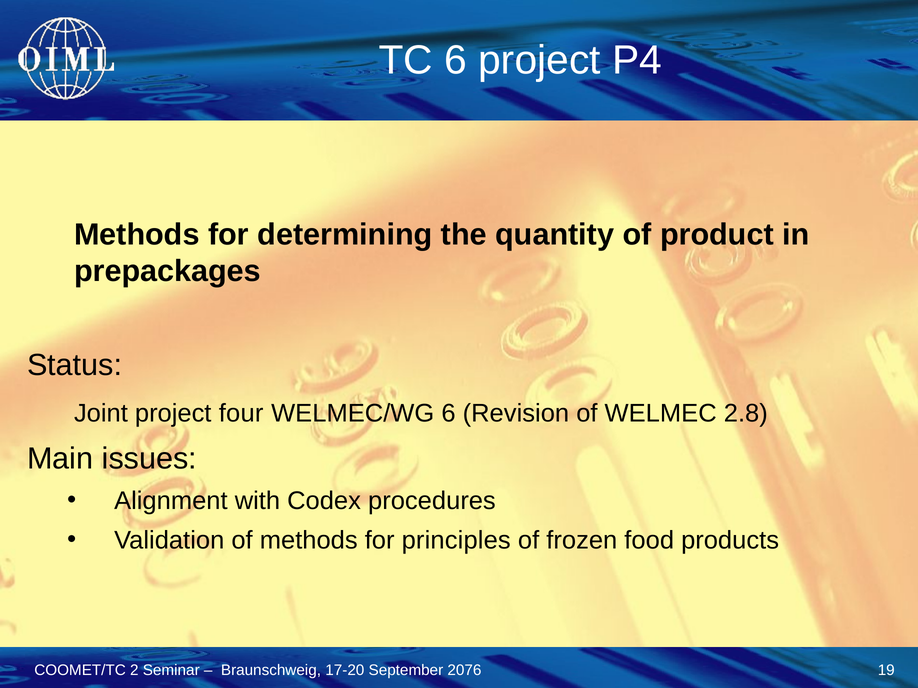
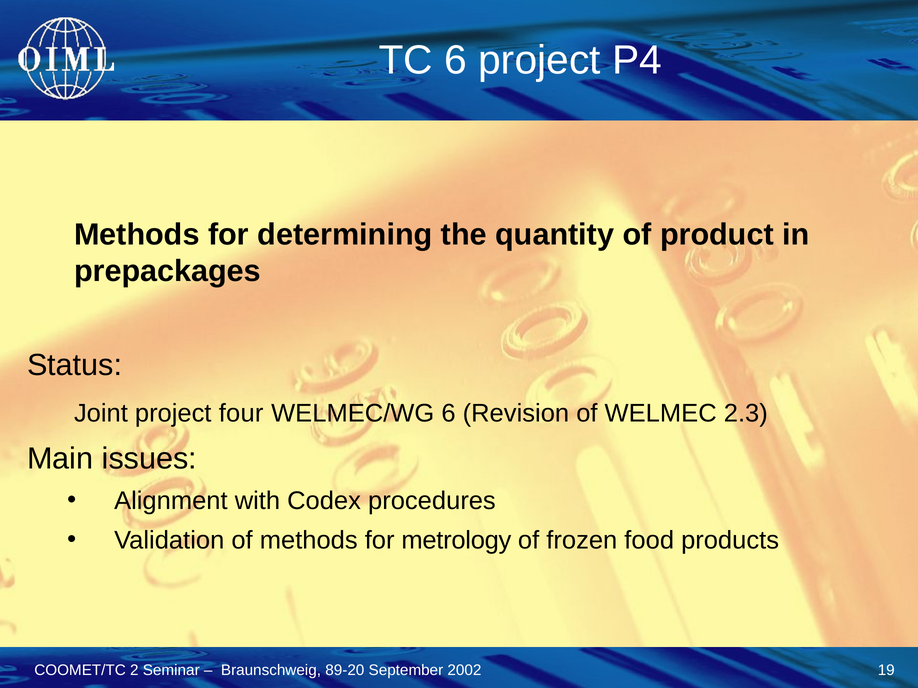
2.8: 2.8 -> 2.3
principles: principles -> metrology
17-20: 17-20 -> 89-20
2076: 2076 -> 2002
